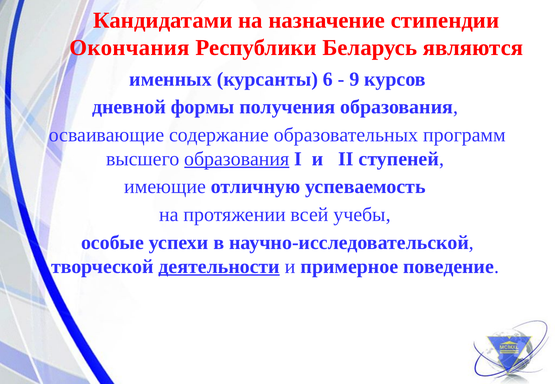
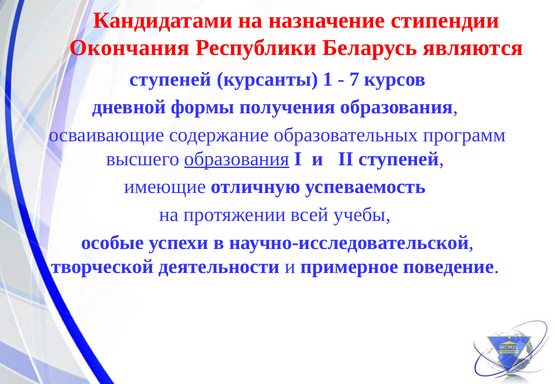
именных at (171, 79): именных -> ступеней
6: 6 -> 1
9: 9 -> 7
деятельности underline: present -> none
